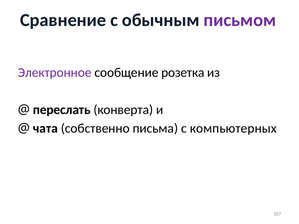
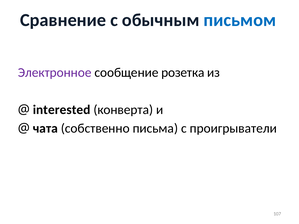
письмом colour: purple -> blue
переслать: переслать -> interested
компьютерных: компьютерных -> проигрыватели
